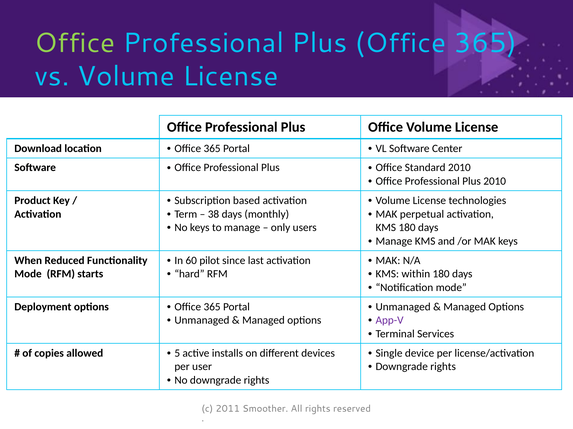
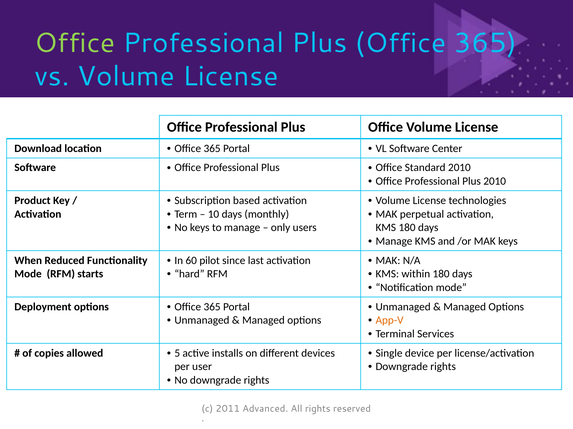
38: 38 -> 10
App-V colour: purple -> orange
Smoother: Smoother -> Advanced
